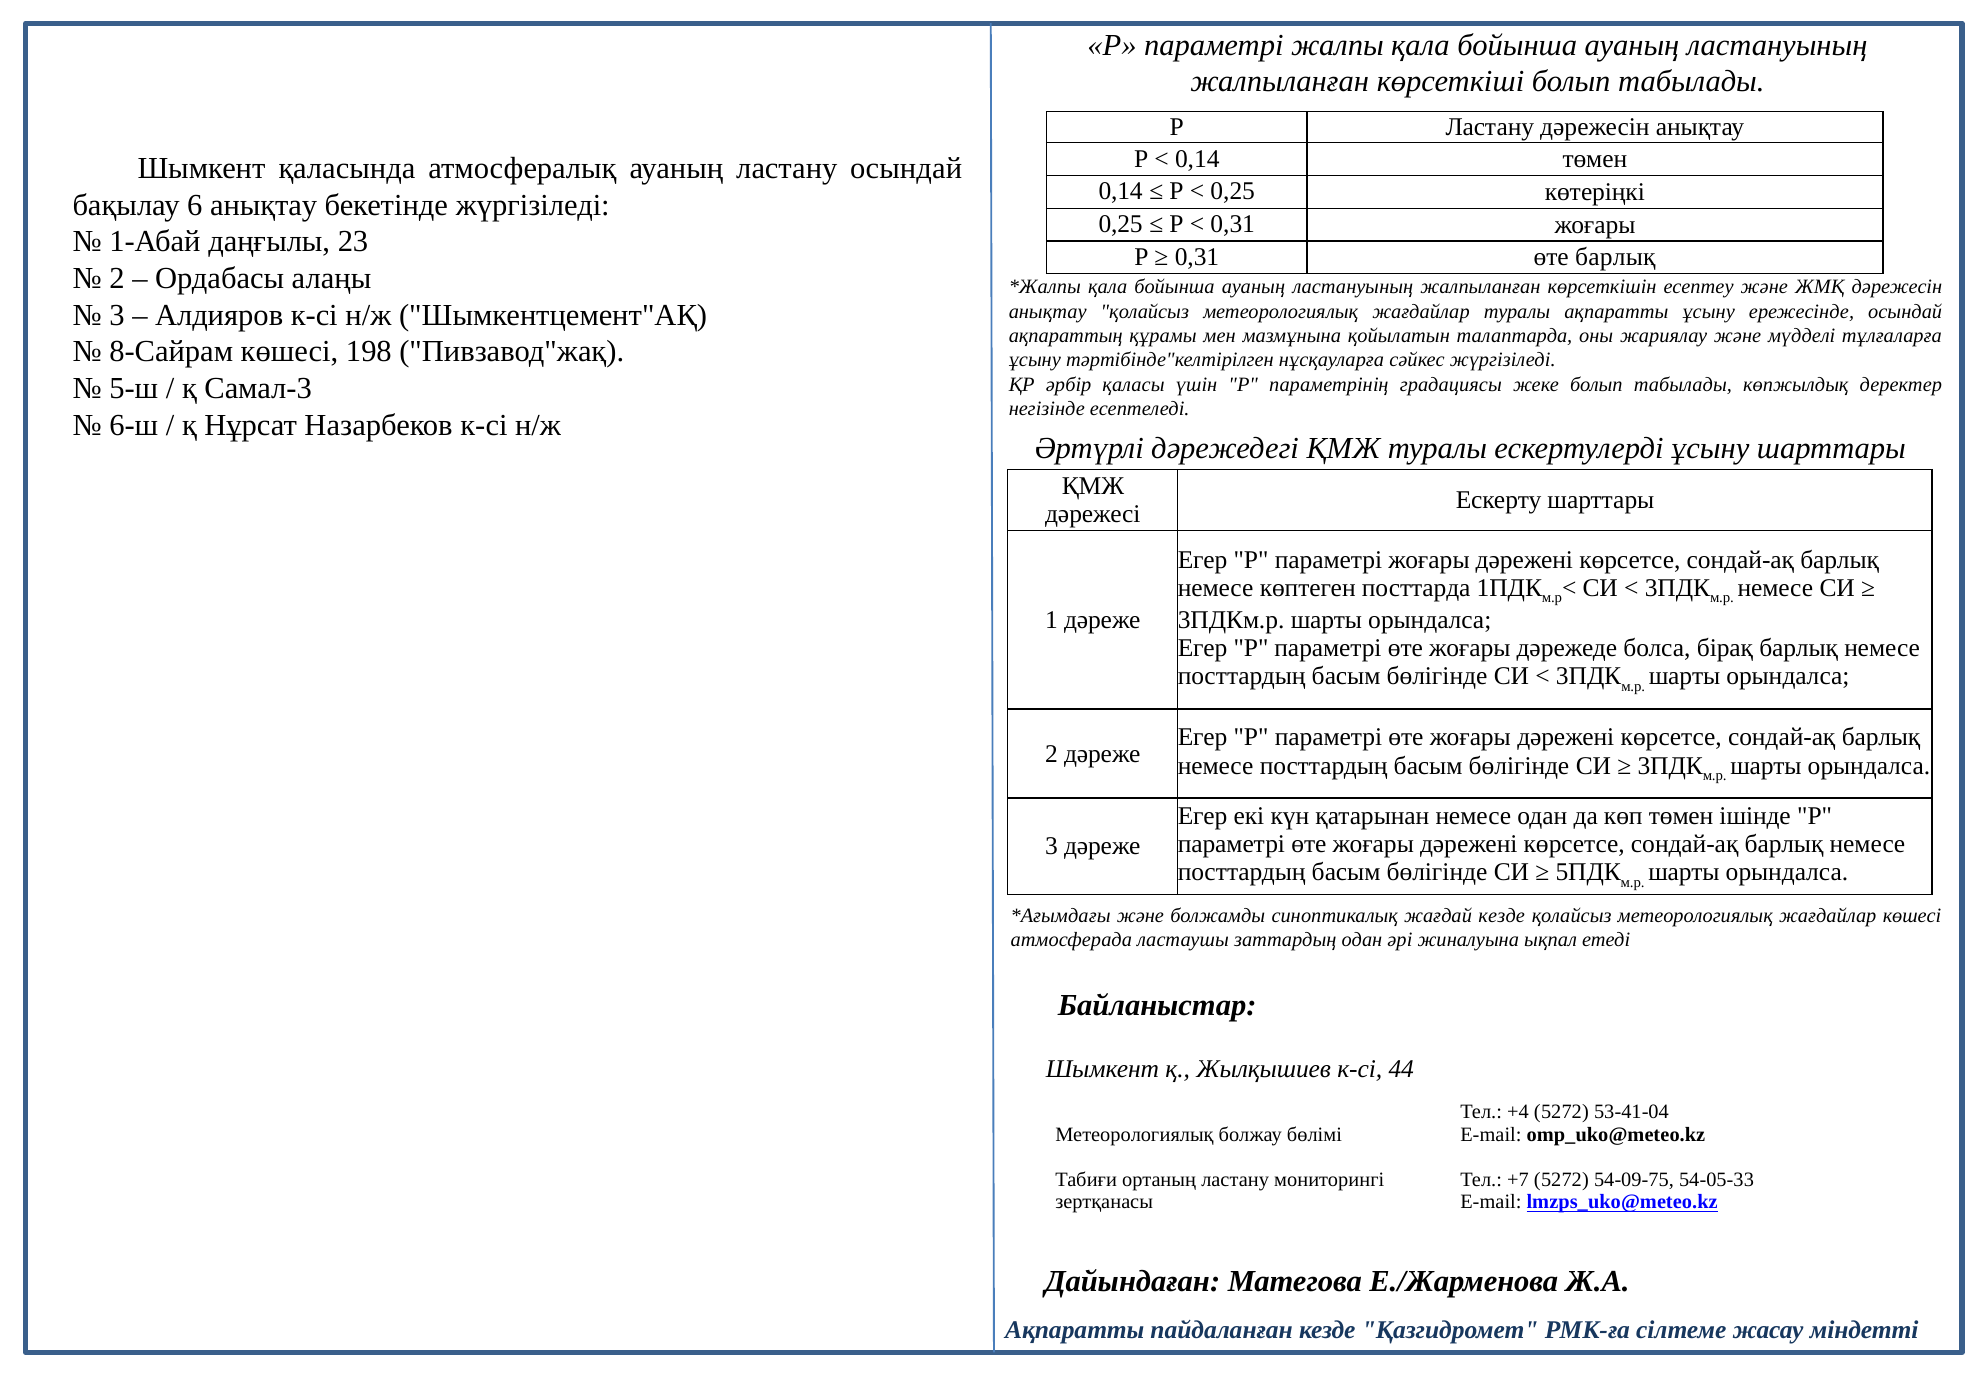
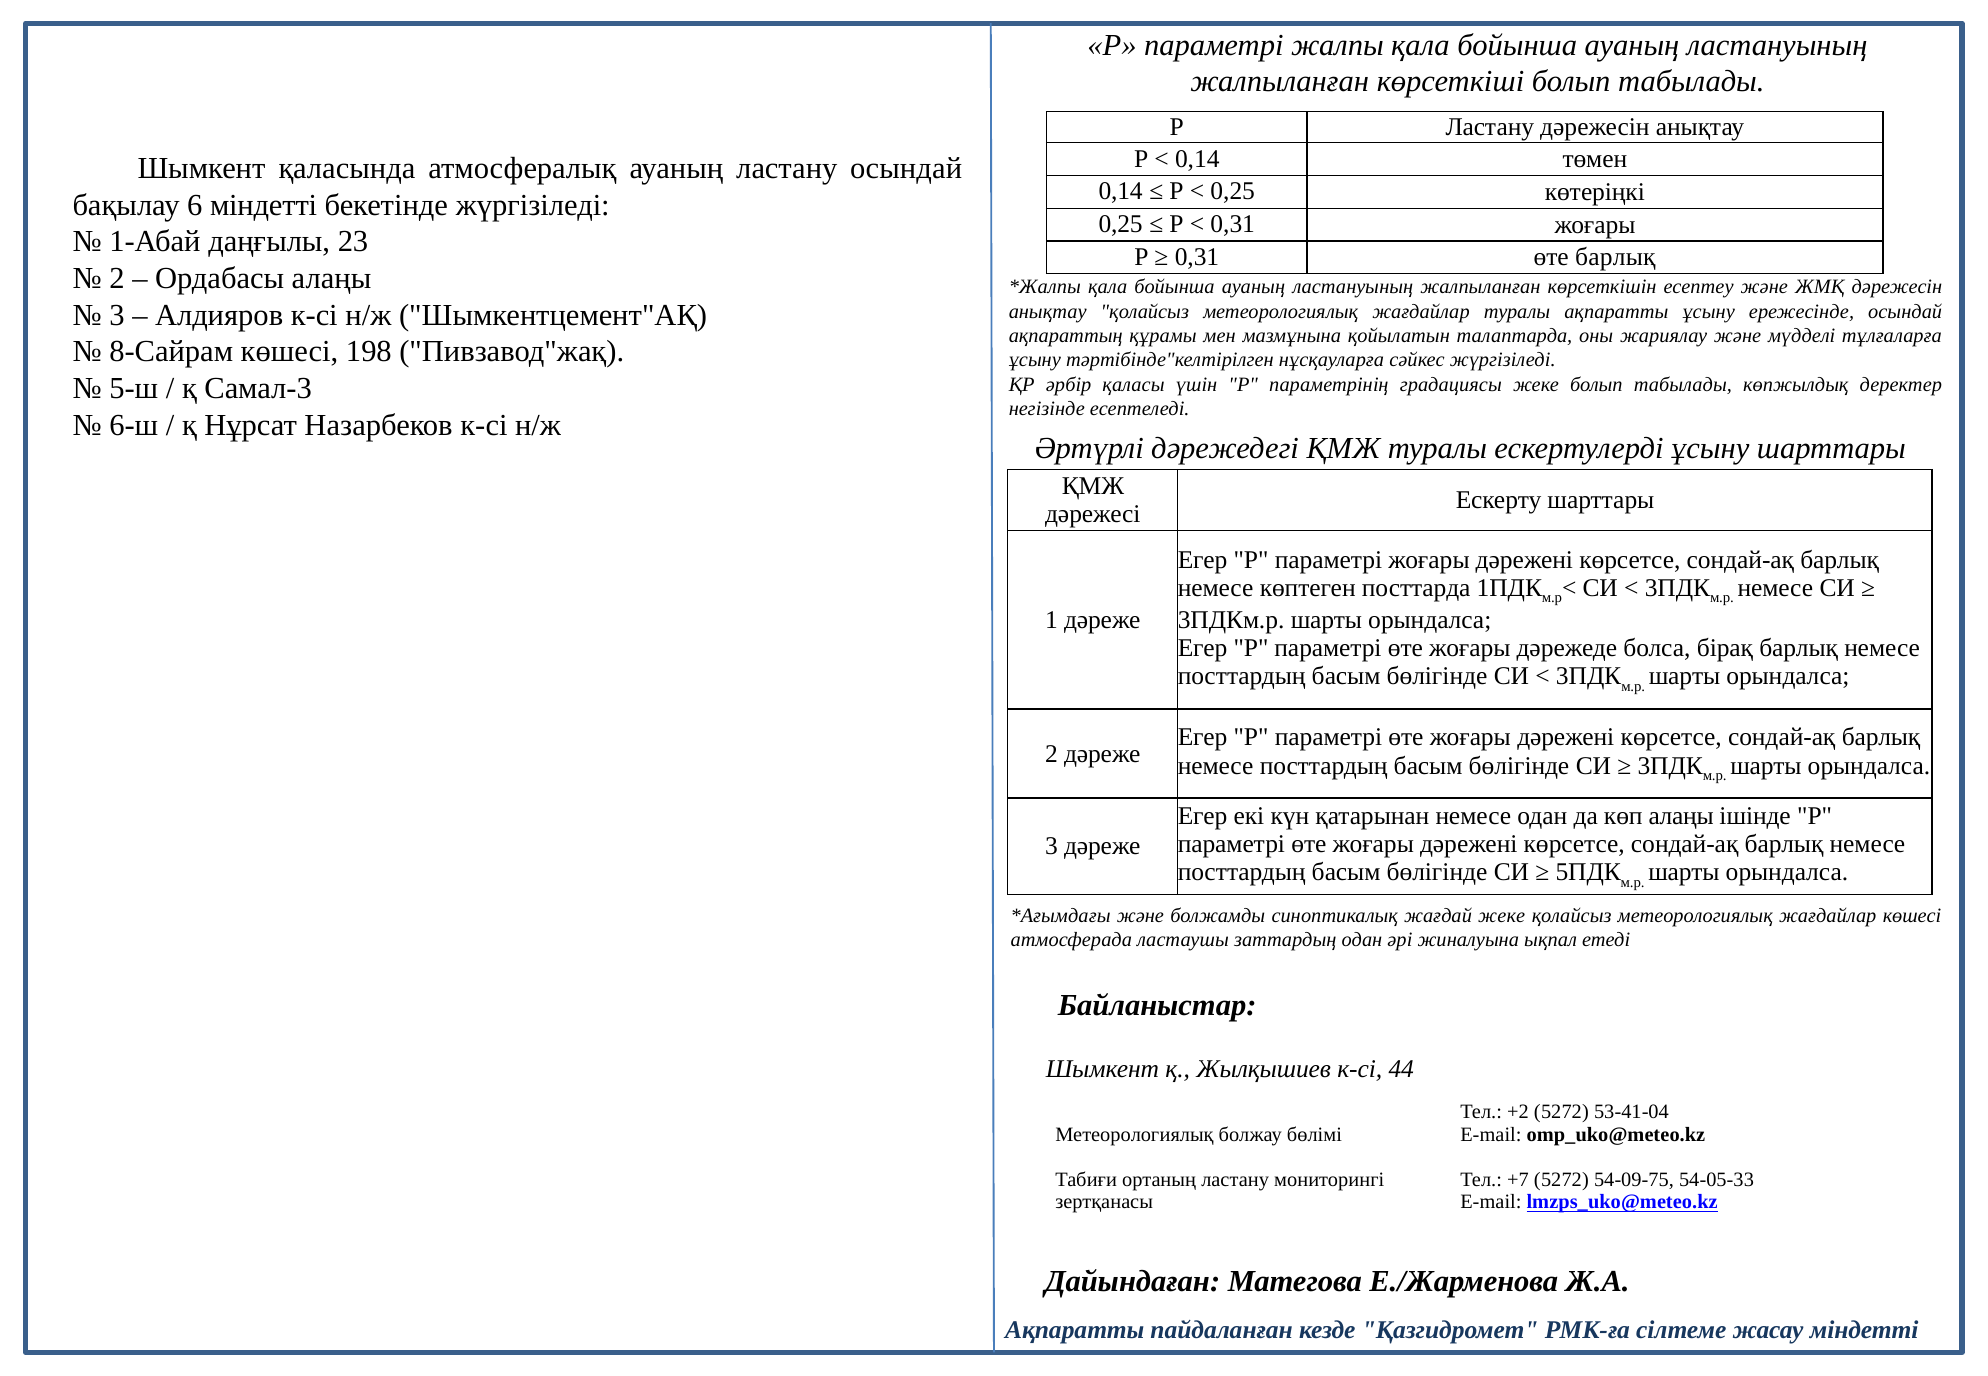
6 анықтау: анықтау -> міндетті
көп төмен: төмен -> алаңы
жағдай кезде: кезде -> жеке
+4: +4 -> +2
